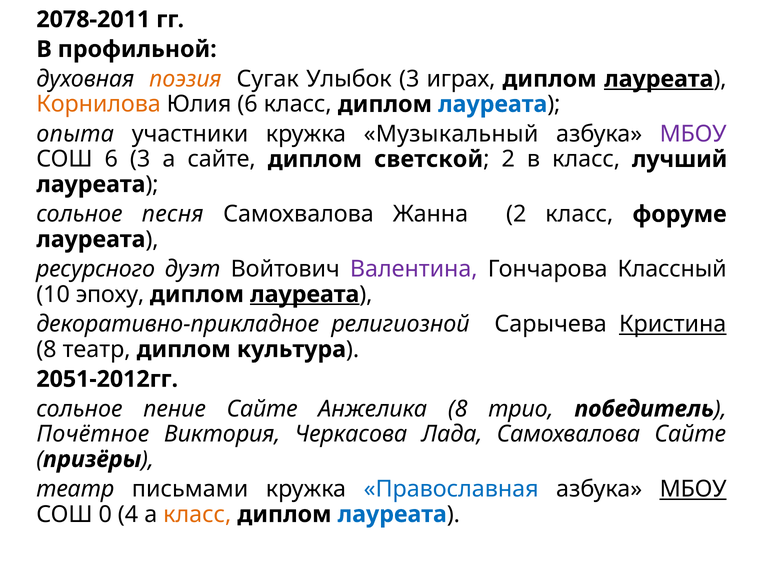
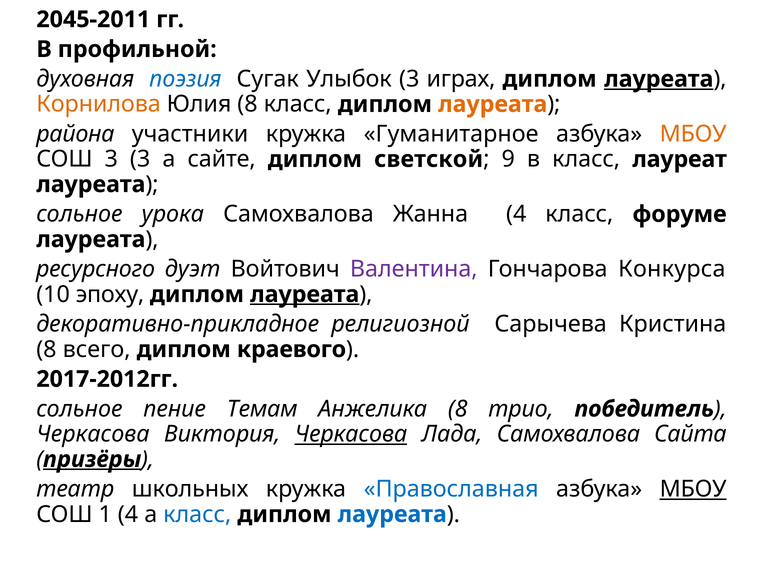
2078-2011: 2078-2011 -> 2045-2011
поэзия colour: orange -> blue
Юлия 6: 6 -> 8
лауреата at (493, 104) colour: blue -> orange
опыта: опыта -> района
Музыкальный: Музыкальный -> Гуманитарное
МБОУ at (693, 134) colour: purple -> orange
СОШ 6: 6 -> 3
2 at (508, 159): 2 -> 9
лучший: лучший -> лауреат
песня: песня -> урока
Жанна 2: 2 -> 4
Классный: Классный -> Конкурса
Кристина underline: present -> none
8 театр: театр -> всего
культура: культура -> краевого
2051-2012гг: 2051-2012гг -> 2017-2012гг
пение Сайте: Сайте -> Темам
Почётное at (93, 434): Почётное -> Черкасова
Черкасова at (351, 434) underline: none -> present
Самохвалова Сайте: Сайте -> Сайта
призёры underline: none -> present
письмами: письмами -> школьных
0: 0 -> 1
класс at (197, 514) colour: orange -> blue
